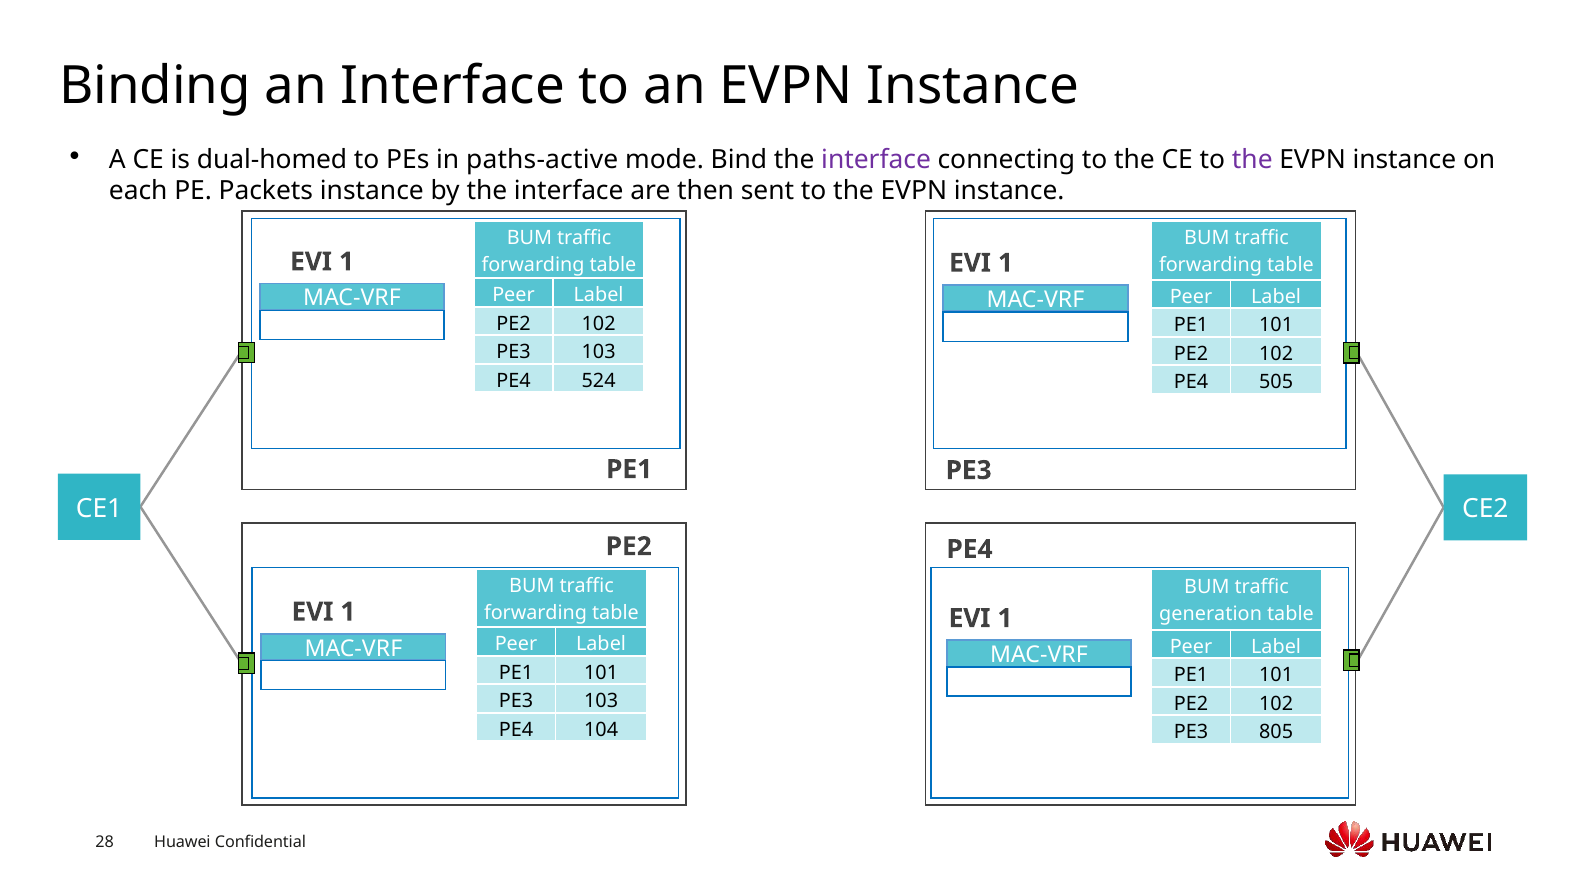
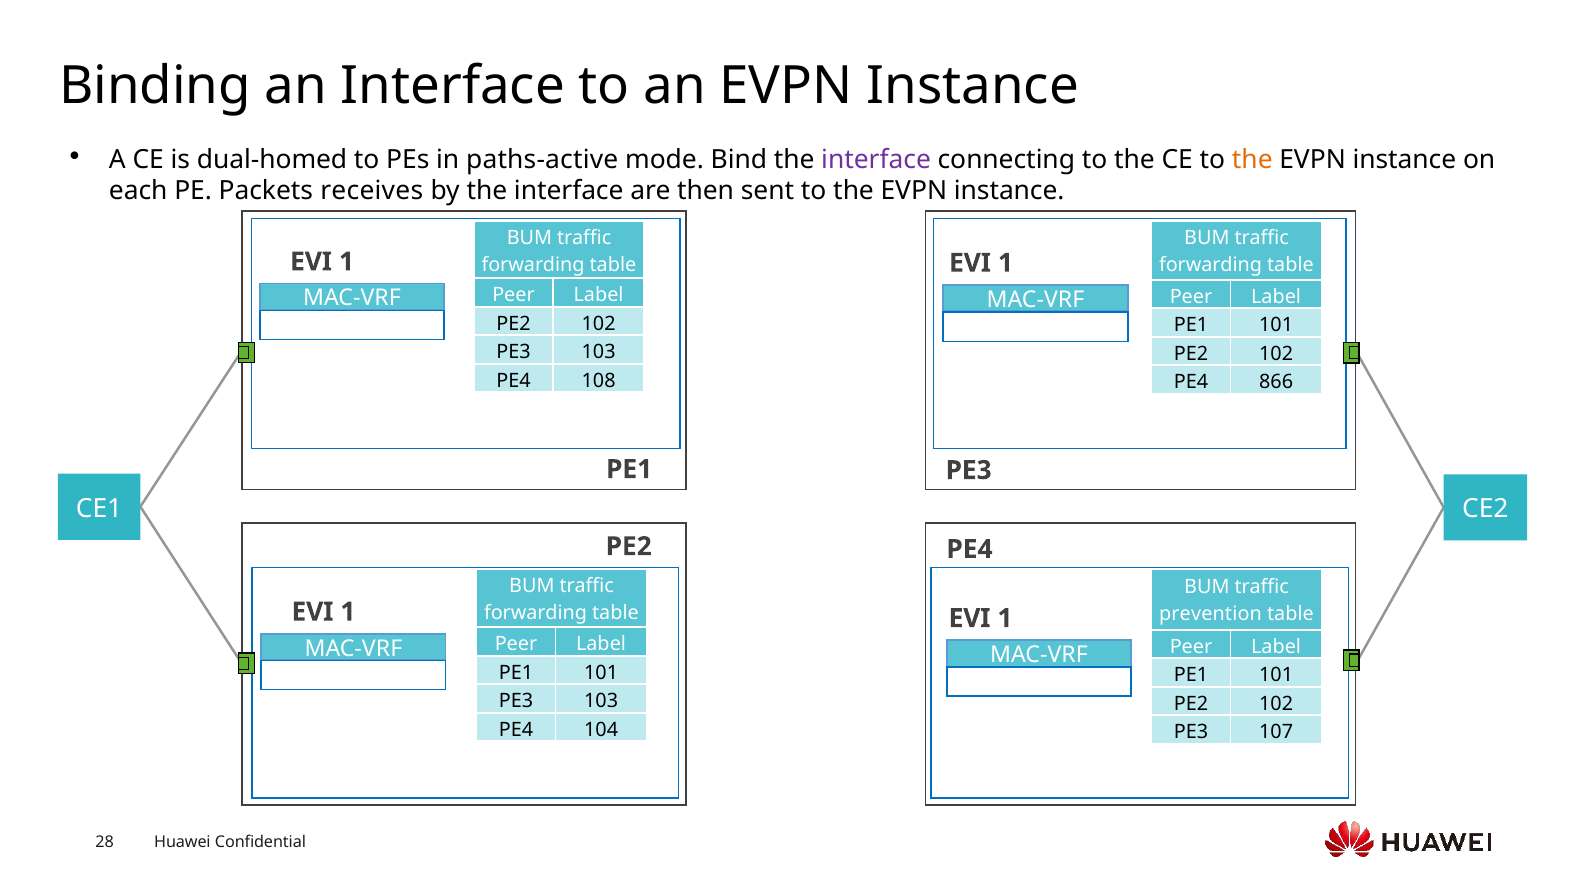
the at (1252, 160) colour: purple -> orange
Packets instance: instance -> receives
524: 524 -> 108
505: 505 -> 866
generation: generation -> prevention
805: 805 -> 107
